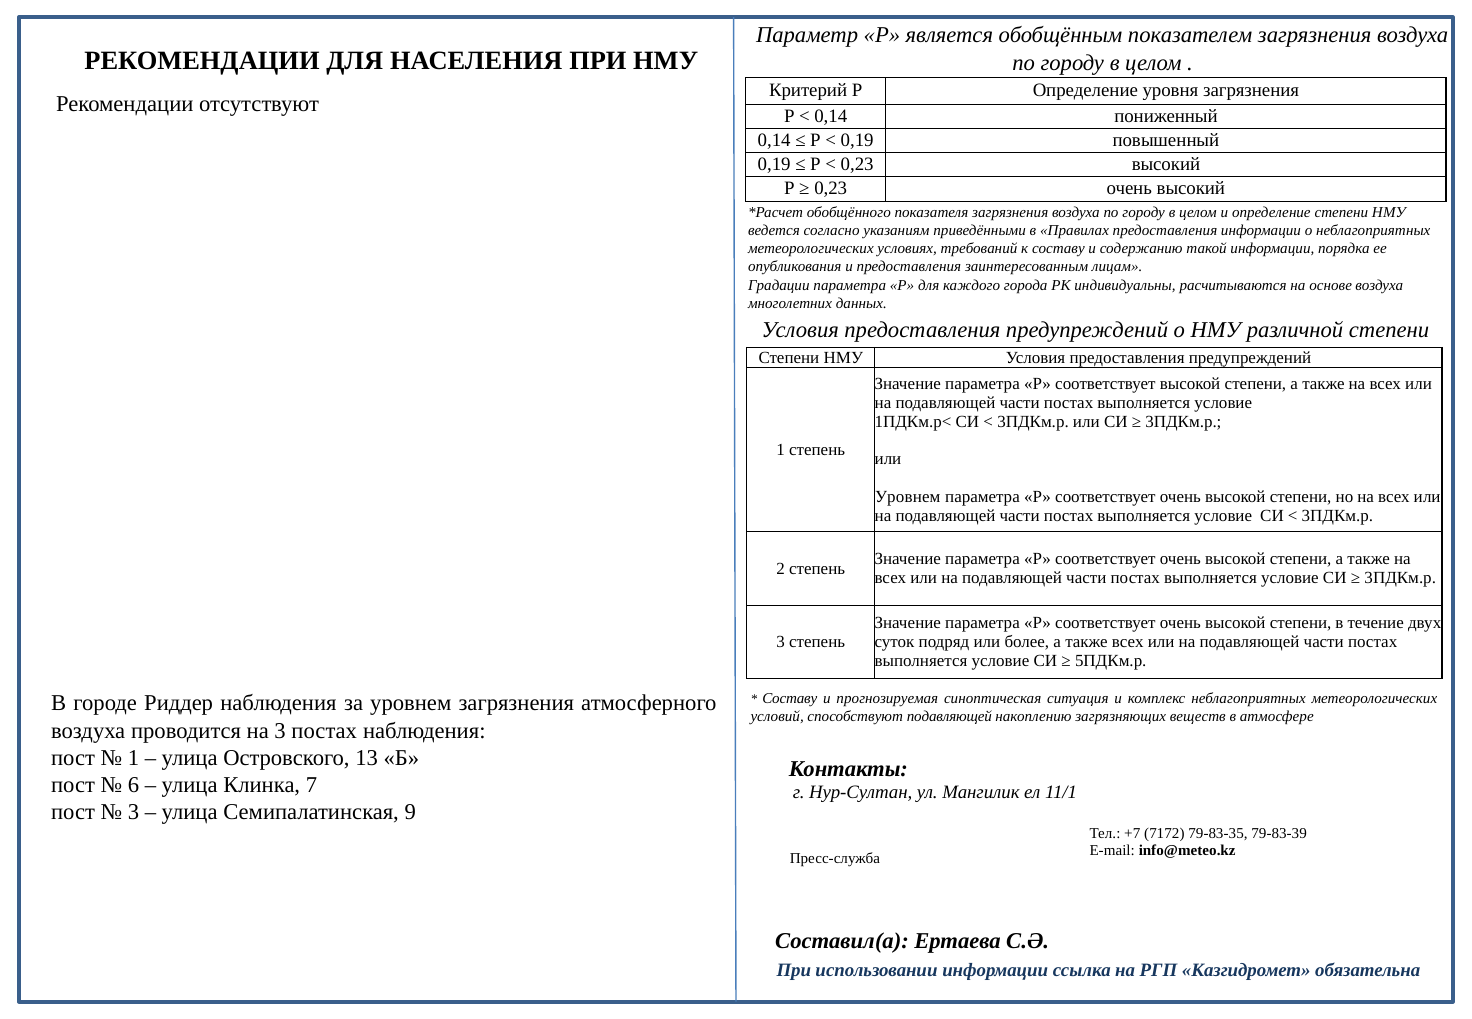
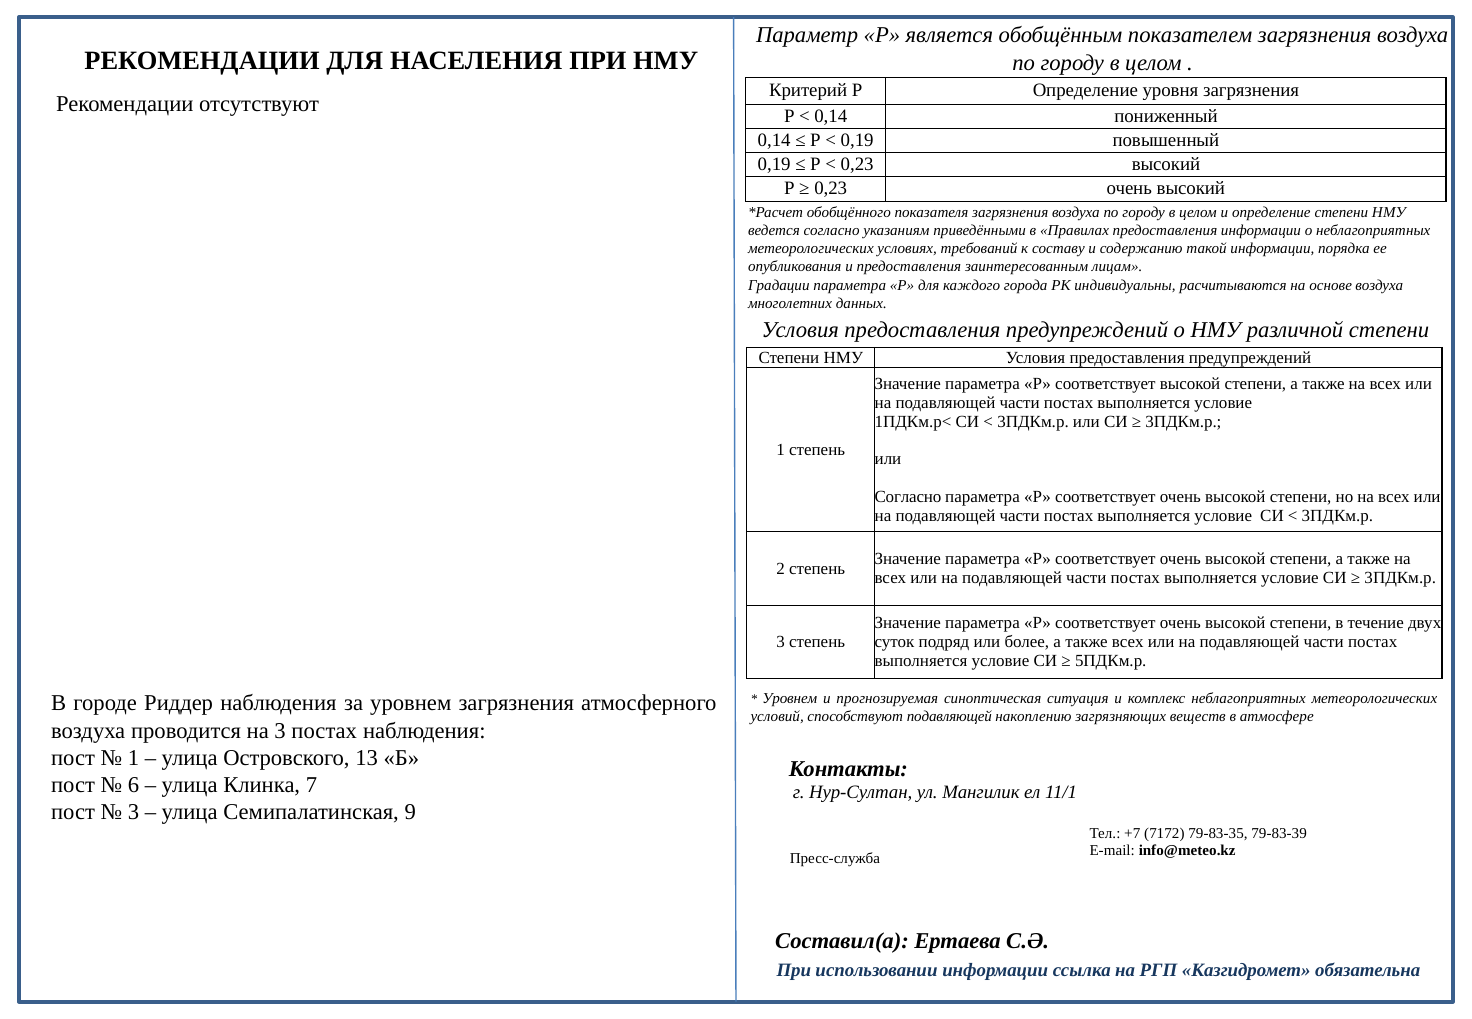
Уровнем at (908, 497): Уровнем -> Согласно
Составу at (790, 699): Составу -> Уровнем
